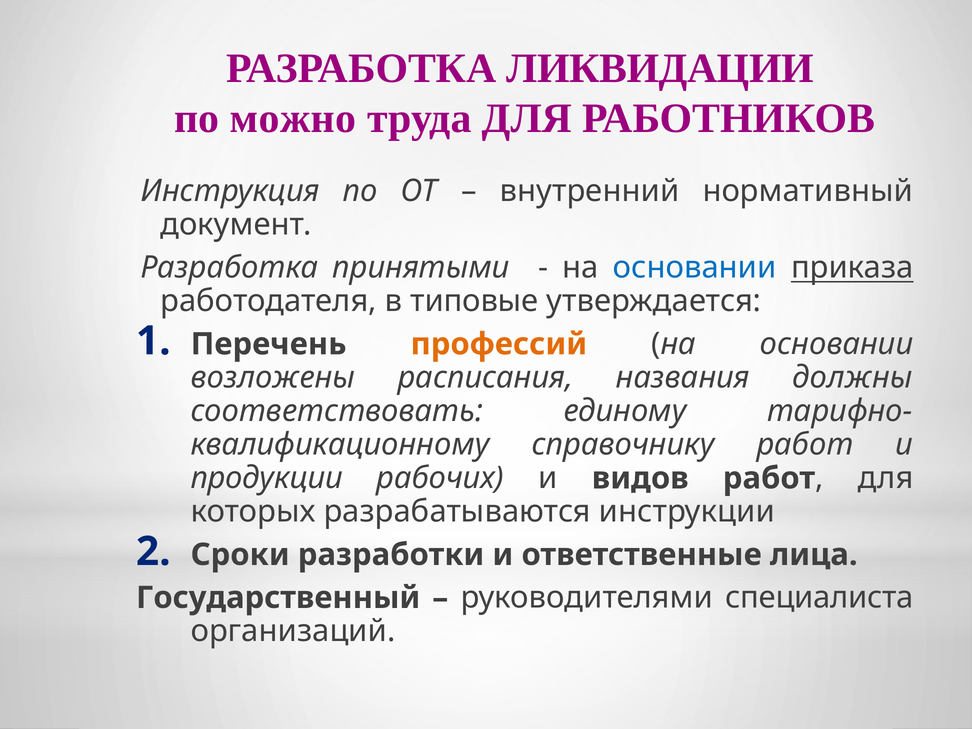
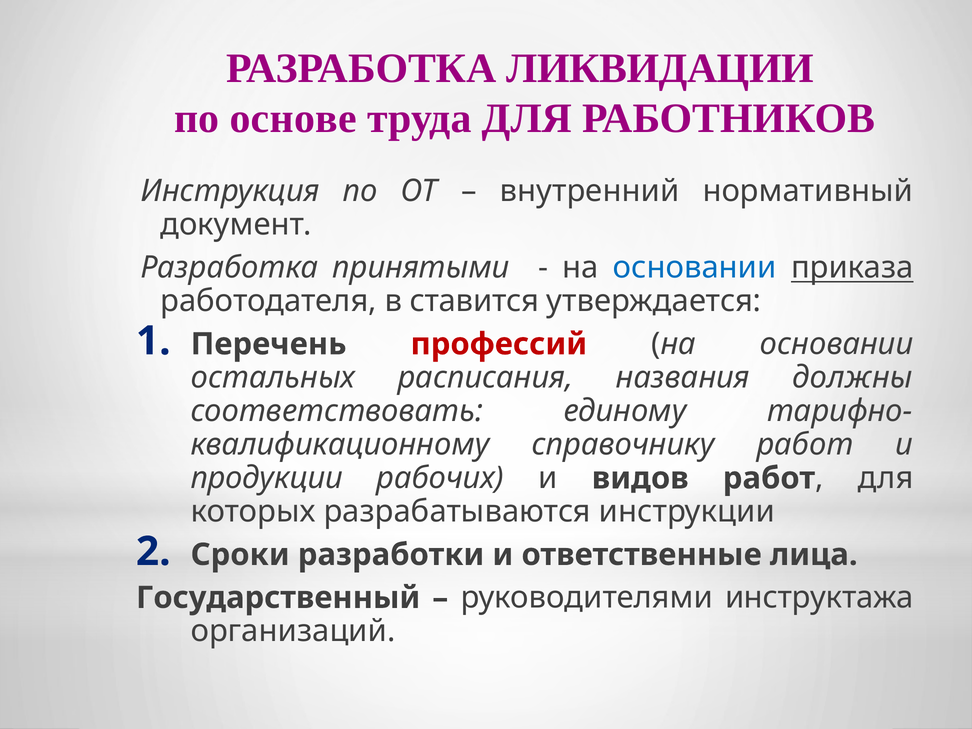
можно: можно -> основе
типовые: типовые -> ставится
профессий colour: orange -> red
возложены: возложены -> остальных
специалиста: специалиста -> инструктажа
